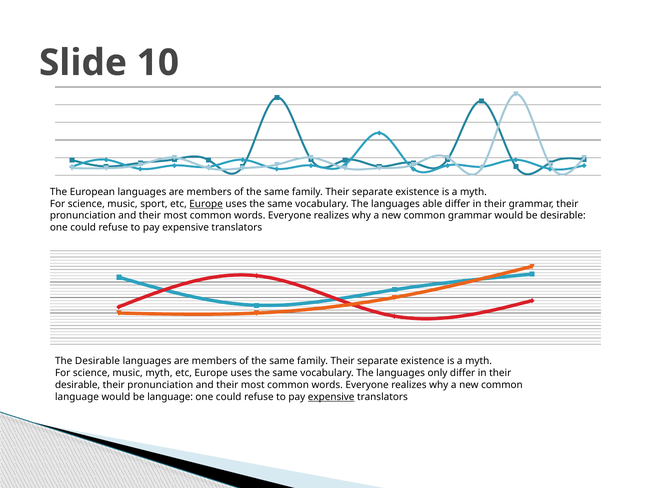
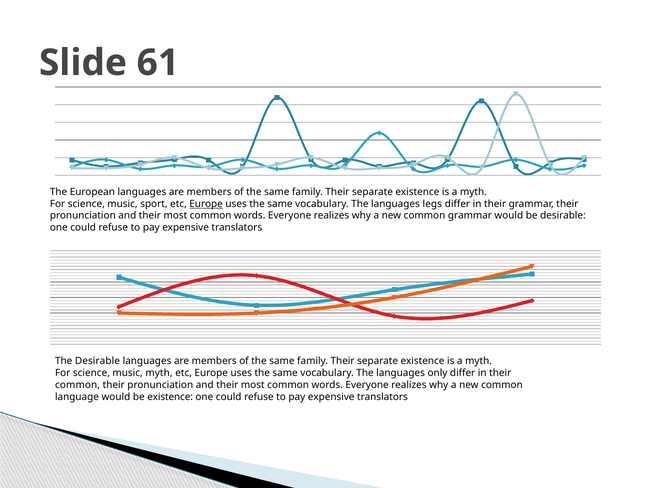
10: 10 -> 61
able: able -> legs
desirable at (78, 385): desirable -> common
be language: language -> existence
expensive at (331, 397) underline: present -> none
